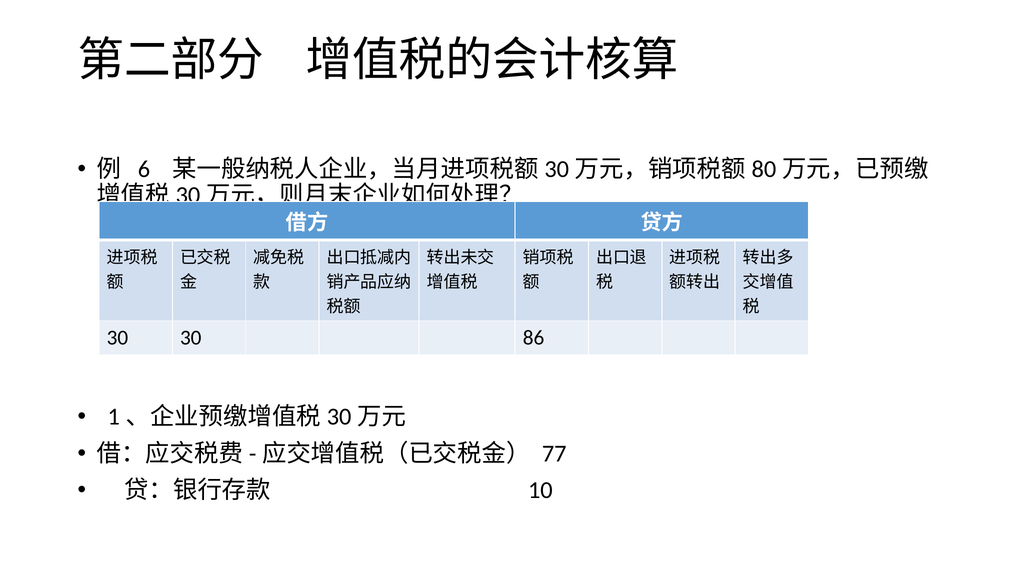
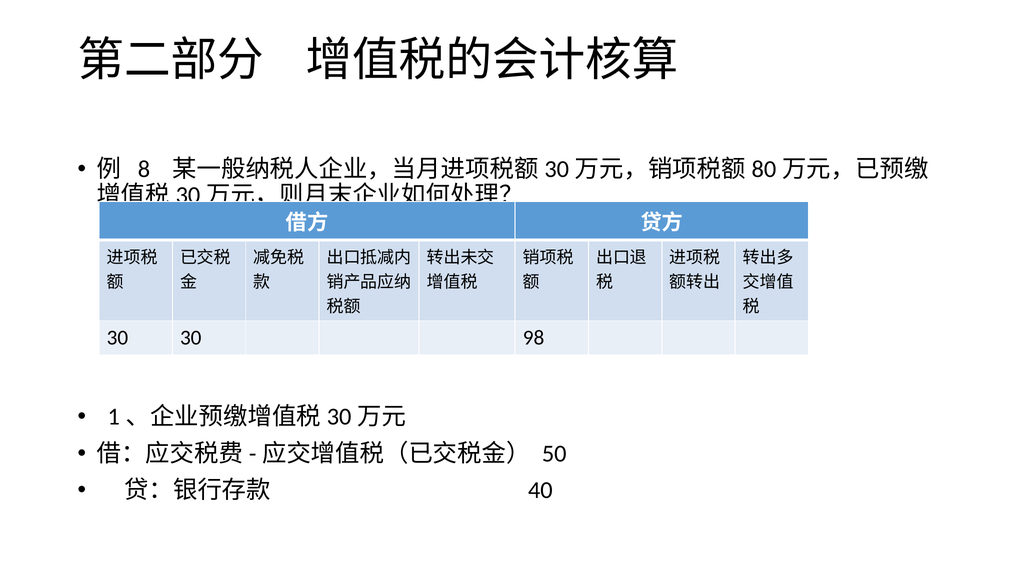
6: 6 -> 8
86: 86 -> 98
77: 77 -> 50
10: 10 -> 40
